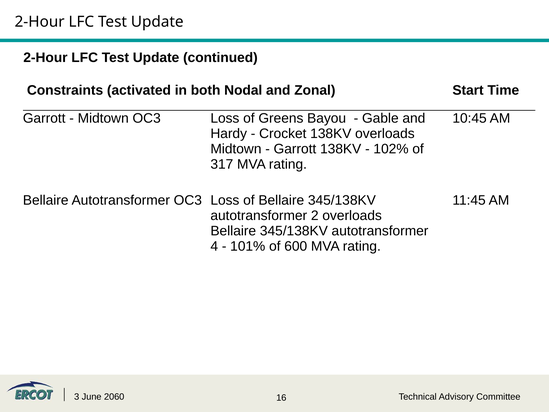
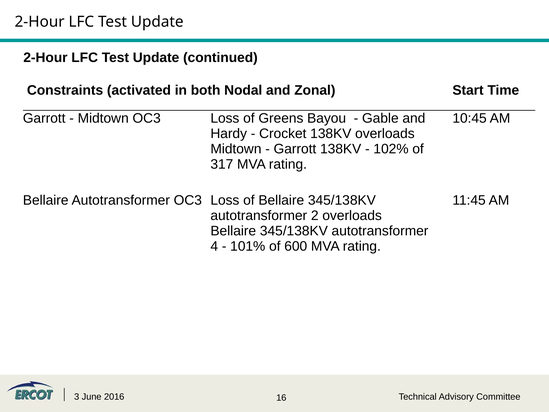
2060: 2060 -> 2016
